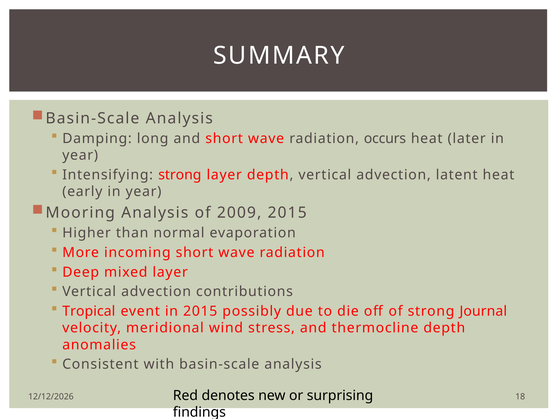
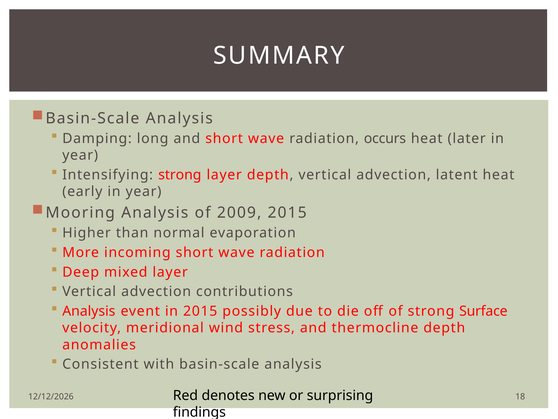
Tropical at (89, 311): Tropical -> Analysis
Journal: Journal -> Surface
